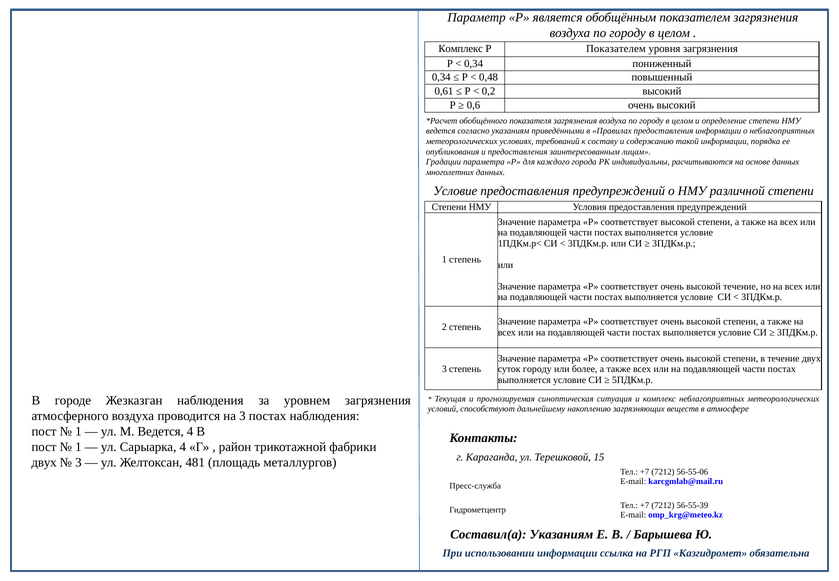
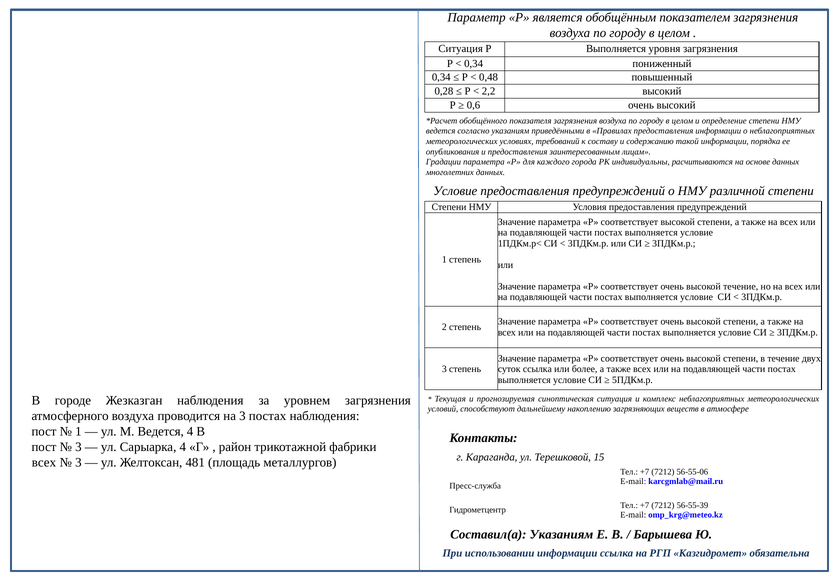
Комплекс at (461, 49): Комплекс -> Ситуация
Р Показателем: Показателем -> Выполняется
0,61: 0,61 -> 0,28
0,2: 0,2 -> 2,2
суток городу: городу -> ссылка
1 at (78, 447): 1 -> 3
двух at (44, 462): двух -> всех
